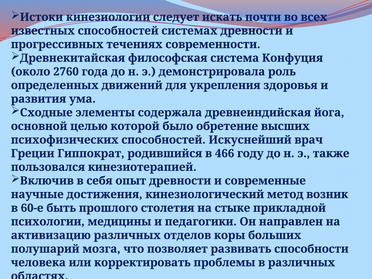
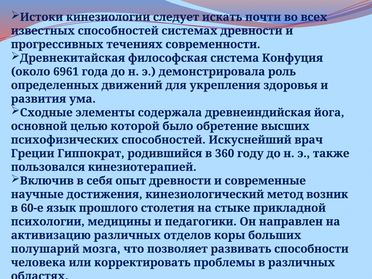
2760: 2760 -> 6961
466: 466 -> 360
быть: быть -> язык
